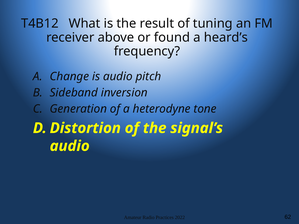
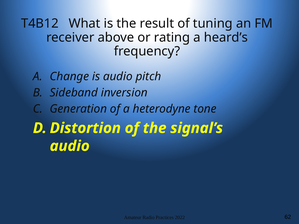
found: found -> rating
